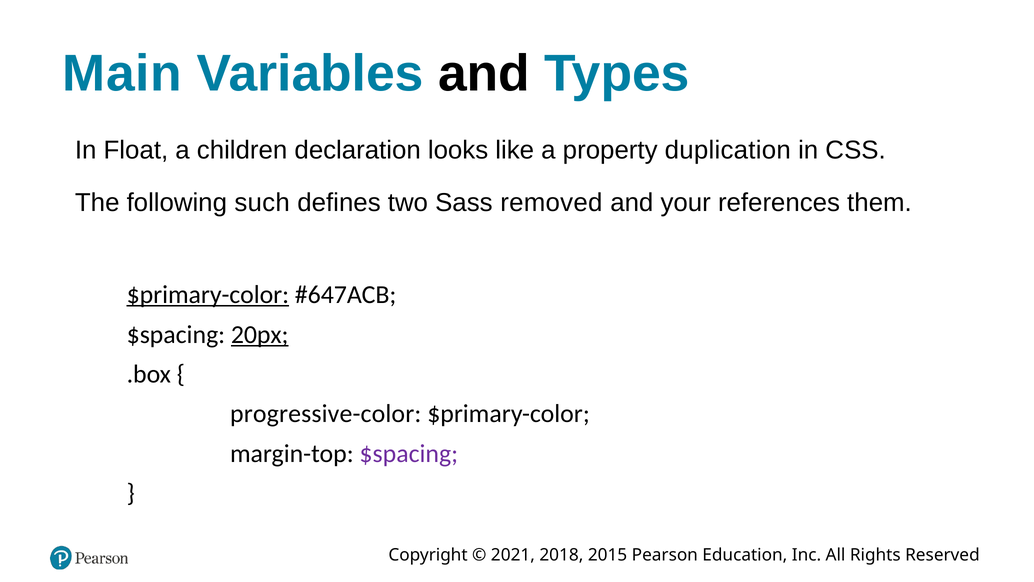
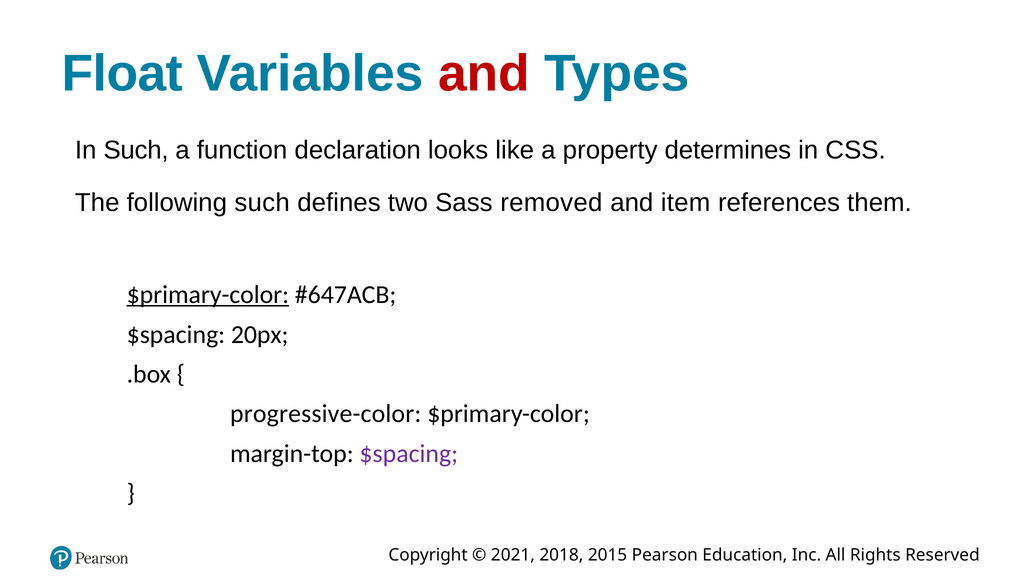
Main: Main -> Float
and at (484, 74) colour: black -> red
In Float: Float -> Such
children: children -> function
duplication: duplication -> determines
your: your -> item
20px underline: present -> none
